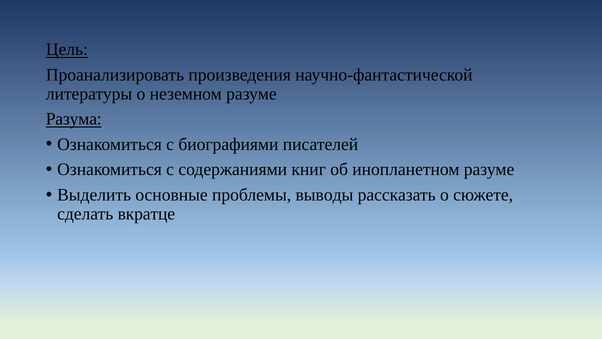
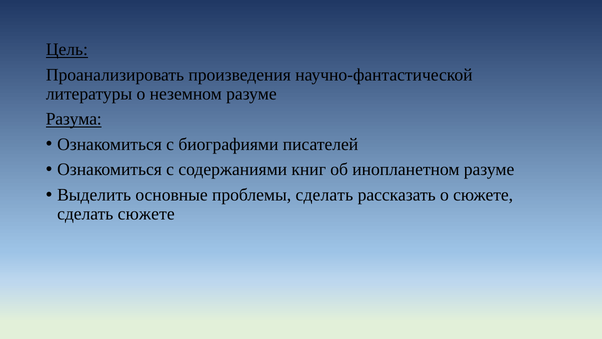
проблемы выводы: выводы -> сделать
сделать вкратце: вкратце -> сюжете
